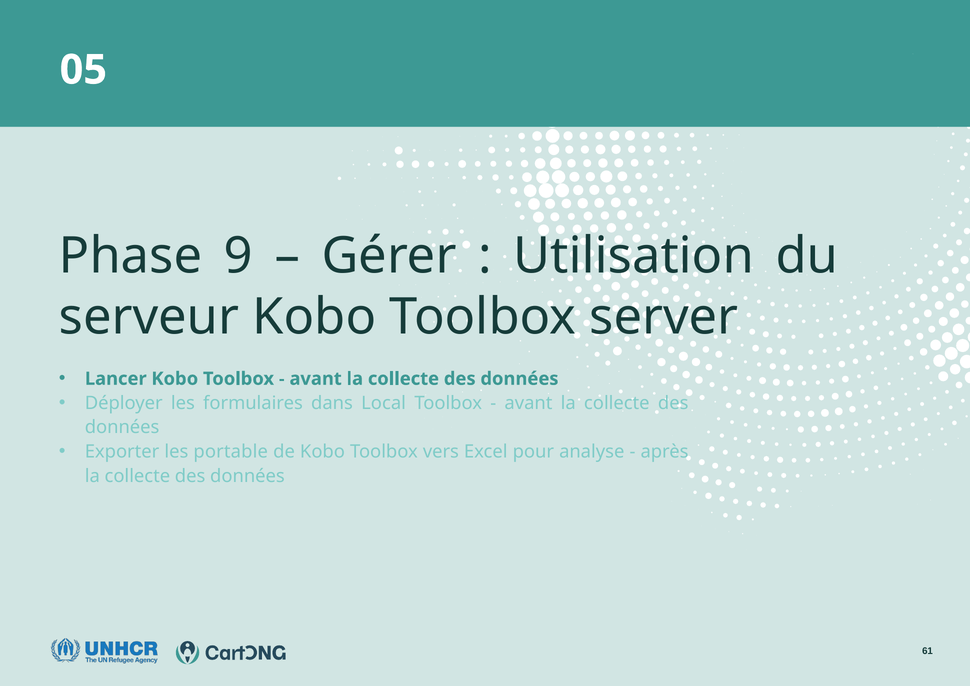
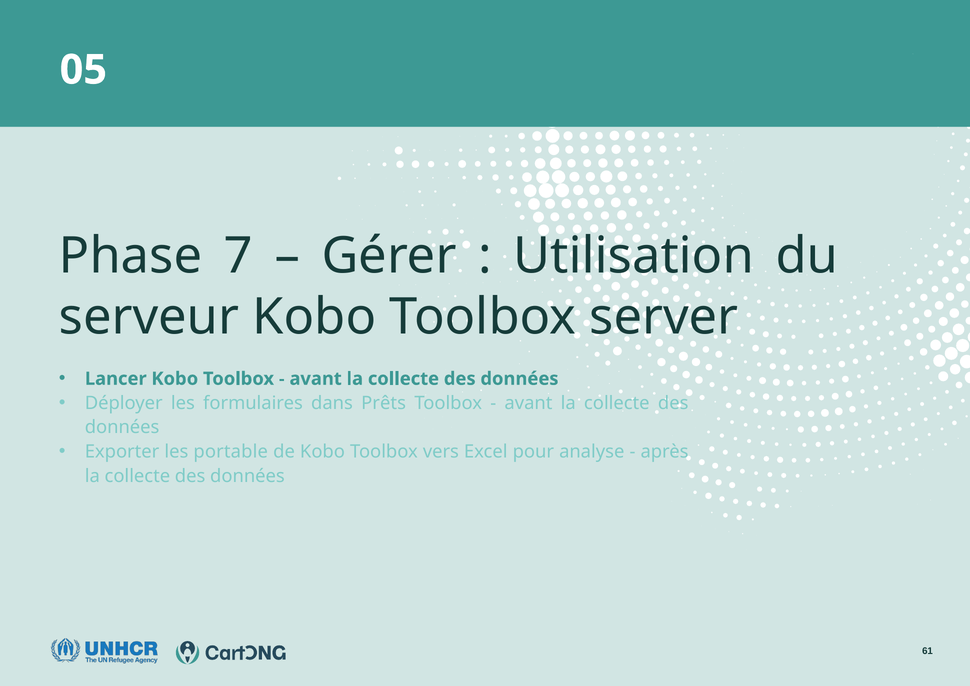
9: 9 -> 7
Local: Local -> Prêts
